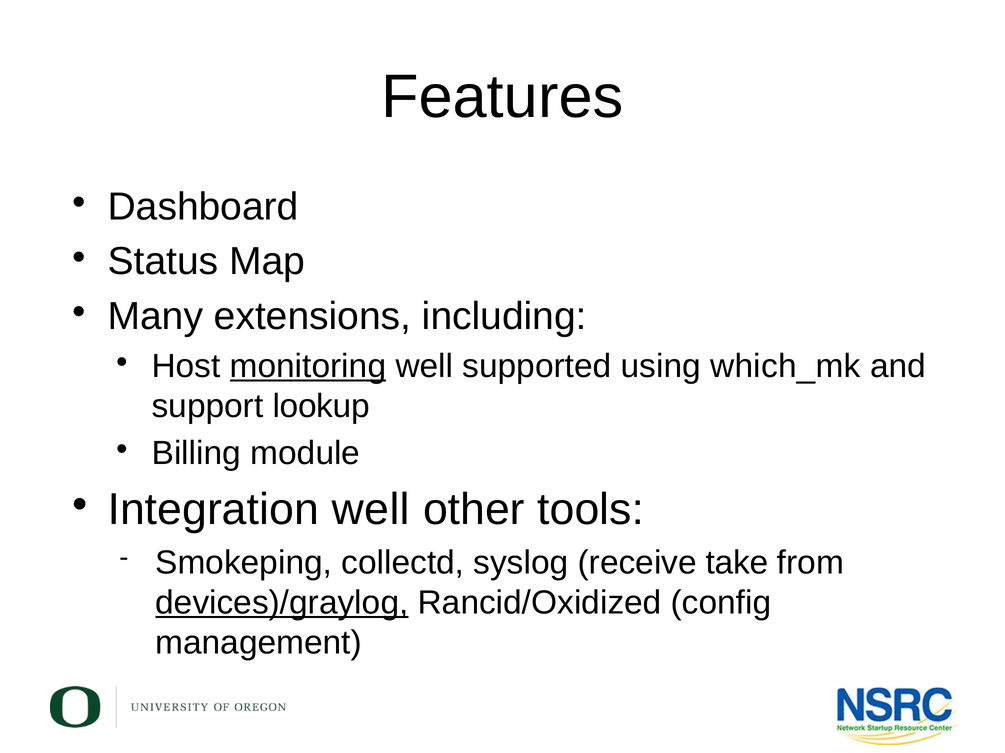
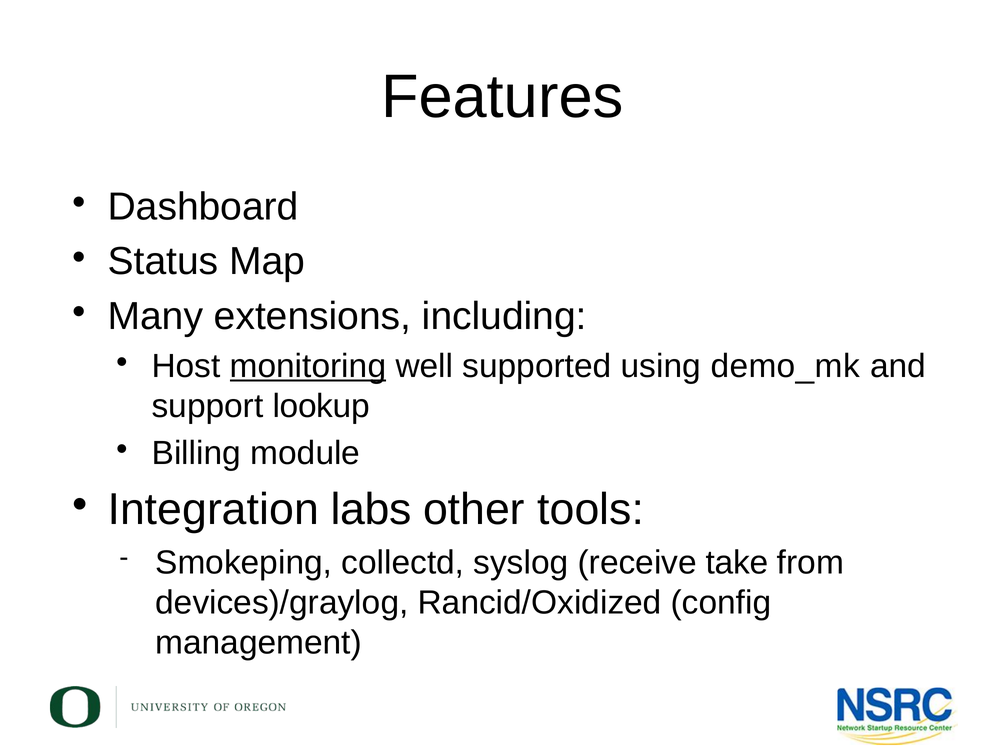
which_mk: which_mk -> demo_mk
Integration well: well -> labs
devices)/graylog underline: present -> none
